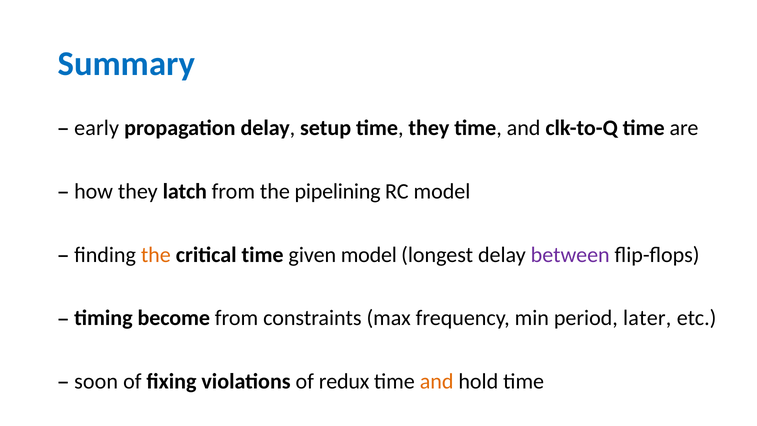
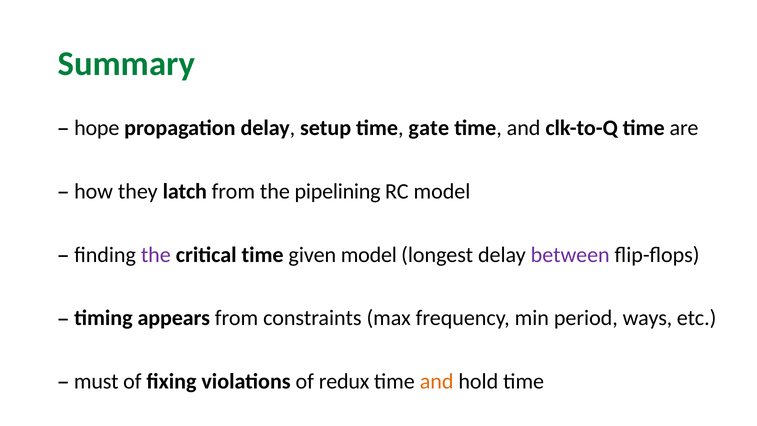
Summary colour: blue -> green
early: early -> hope
time they: they -> gate
the at (156, 255) colour: orange -> purple
become: become -> appears
later: later -> ways
soon: soon -> must
